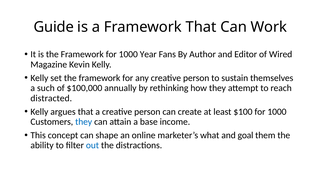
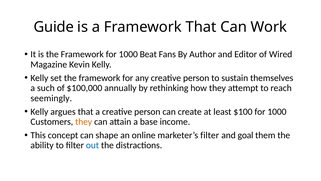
Year: Year -> Beat
distracted: distracted -> seemingly
they at (84, 122) colour: blue -> orange
marketer’s what: what -> filter
